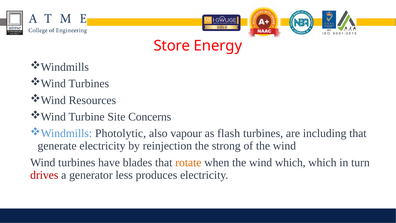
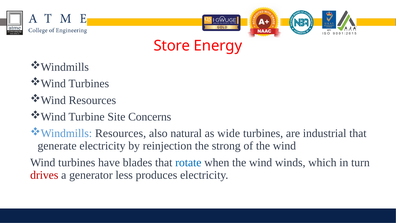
Photolytic at (121, 133): Photolytic -> Resources
vapour: vapour -> natural
flash: flash -> wide
including: including -> industrial
rotate colour: orange -> blue
wind which: which -> winds
